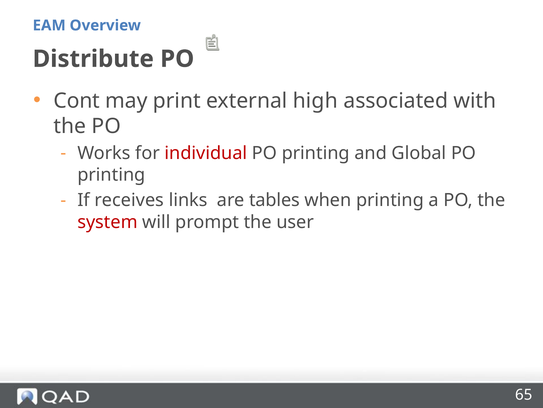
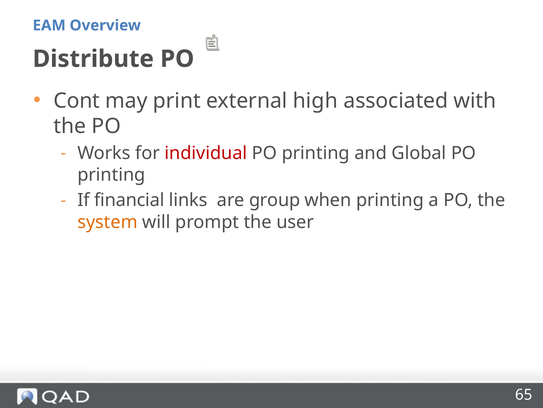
receives: receives -> financial
tables: tables -> group
system colour: red -> orange
